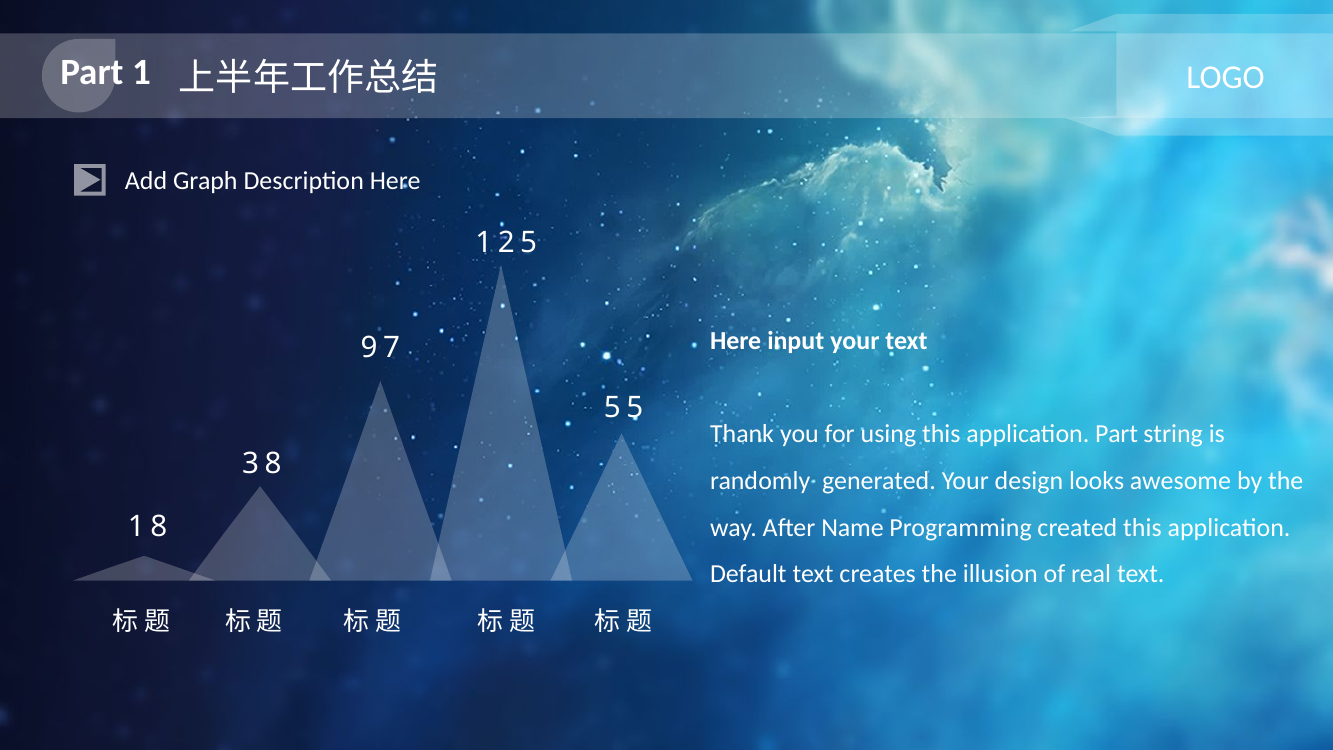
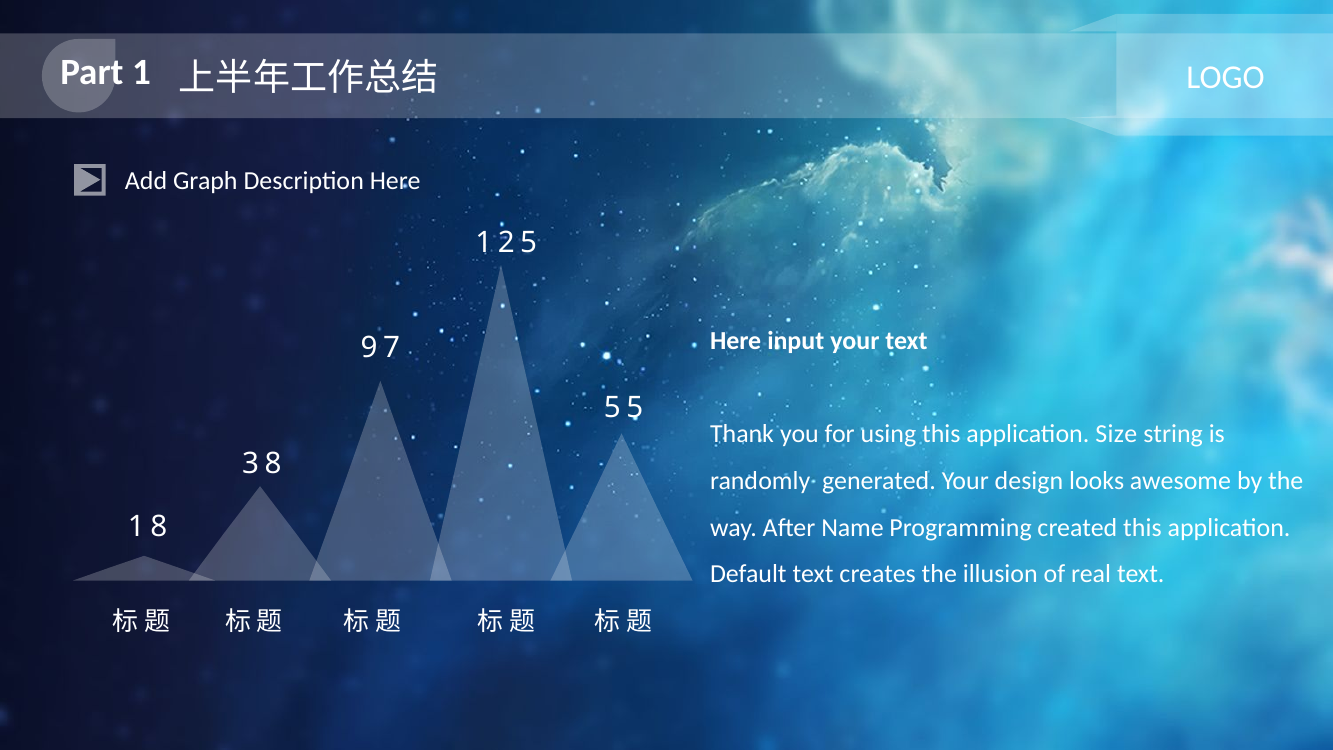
application Part: Part -> Size
